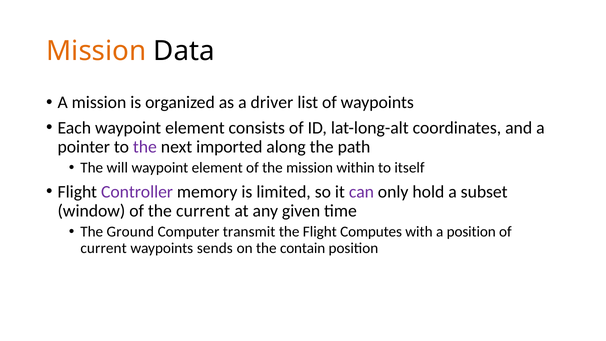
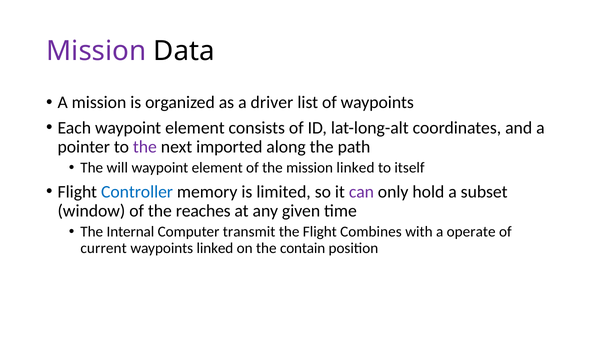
Mission at (96, 51) colour: orange -> purple
mission within: within -> linked
Controller colour: purple -> blue
the current: current -> reaches
Ground: Ground -> Internal
Computes: Computes -> Combines
a position: position -> operate
waypoints sends: sends -> linked
